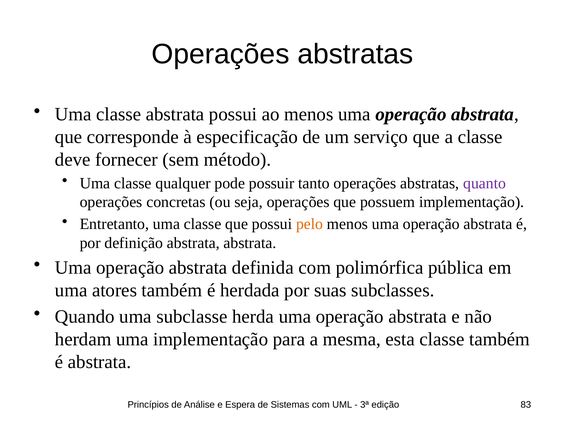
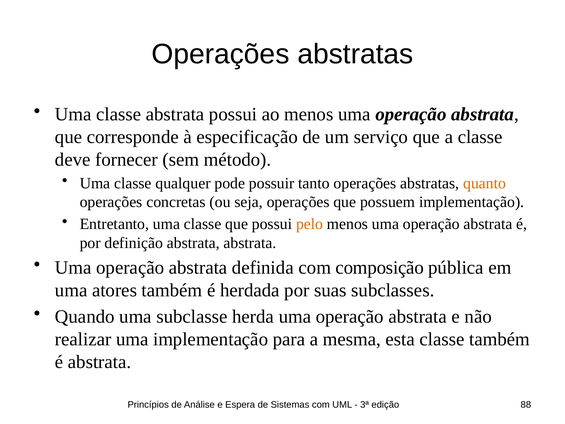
quanto colour: purple -> orange
polimórfica: polimórfica -> composição
herdam: herdam -> realizar
83: 83 -> 88
